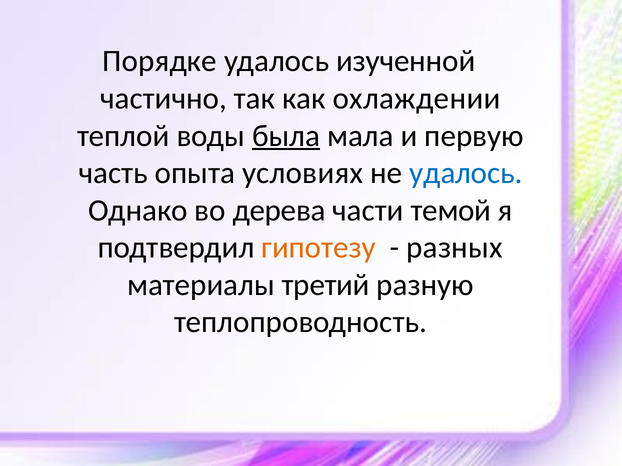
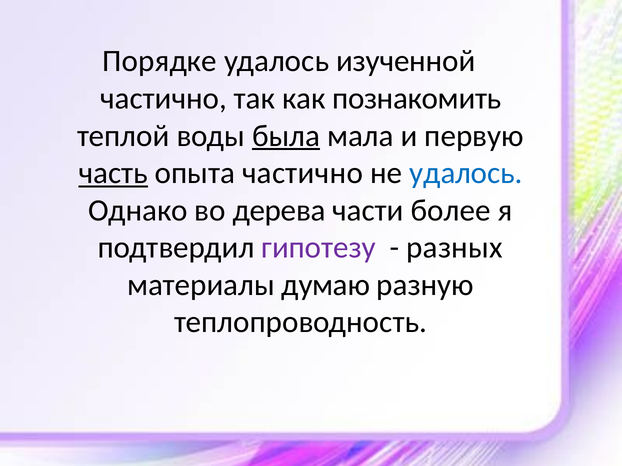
охлаждении: охлаждении -> познакомить
часть underline: none -> present
опыта условиях: условиях -> частично
темой: темой -> более
гипотезу colour: orange -> purple
третий: третий -> думаю
